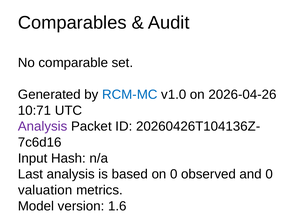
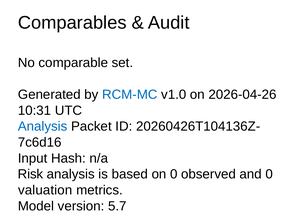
10:71: 10:71 -> 10:31
Analysis at (43, 127) colour: purple -> blue
Last: Last -> Risk
1.6: 1.6 -> 5.7
